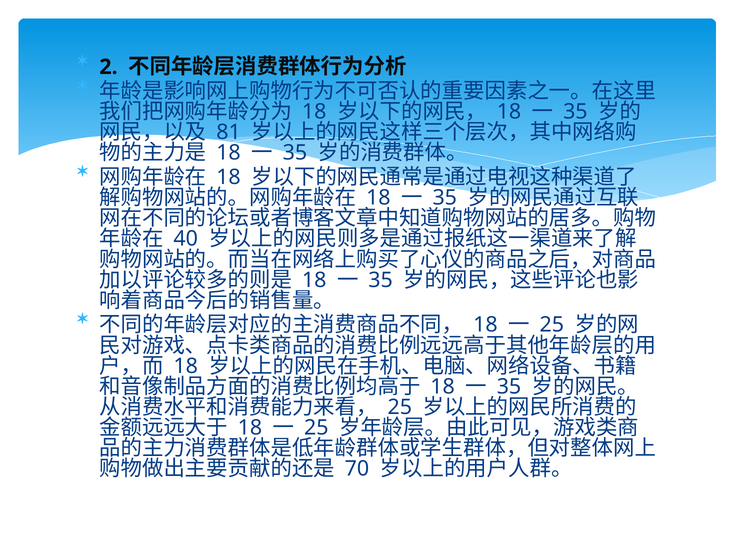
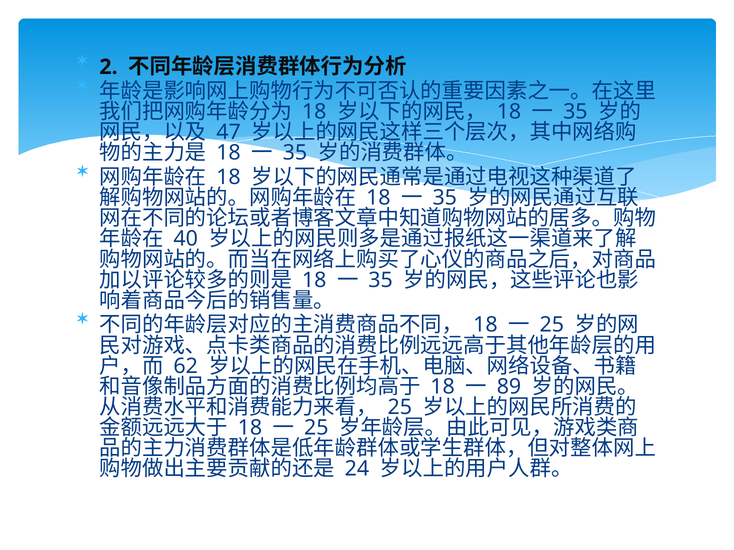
81: 81 -> 47
18 at (186, 366): 18 -> 62
35 at (509, 387): 35 -> 89
70: 70 -> 24
